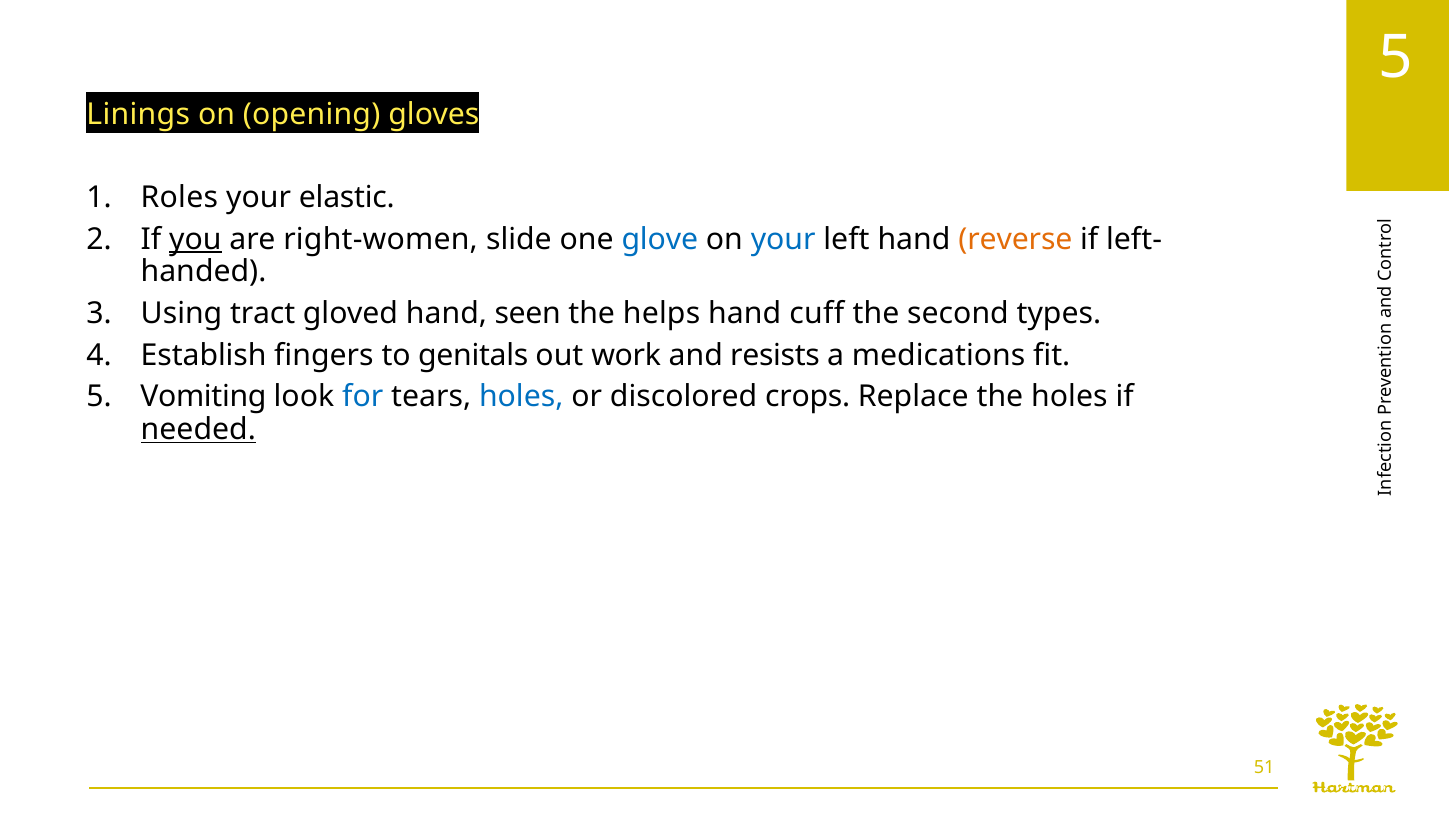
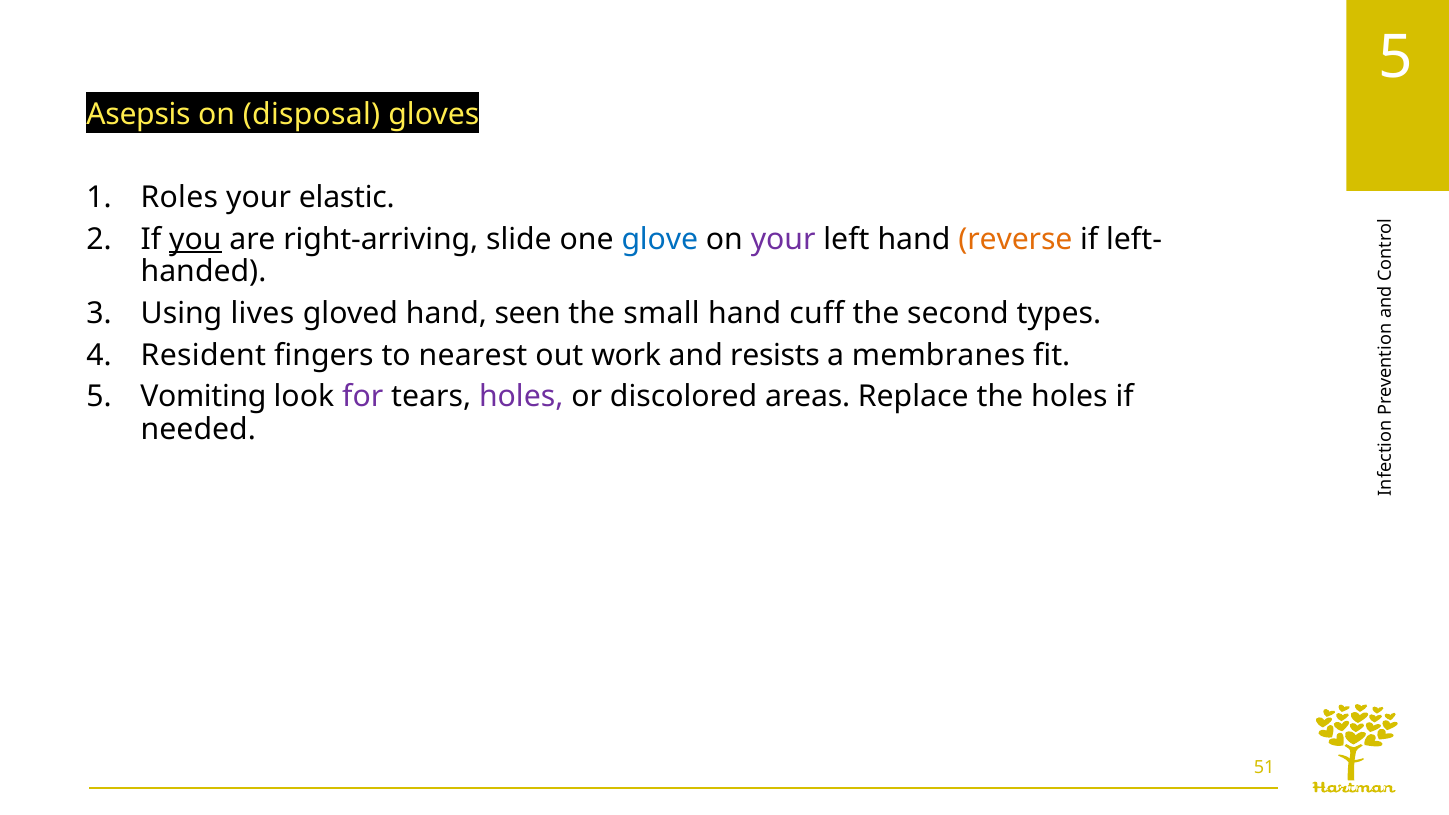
Linings: Linings -> Asepsis
opening: opening -> disposal
right-women: right-women -> right-arriving
your at (783, 239) colour: blue -> purple
tract: tract -> lives
helps: helps -> small
Establish: Establish -> Resident
genitals: genitals -> nearest
medications: medications -> membranes
for colour: blue -> purple
holes at (521, 397) colour: blue -> purple
crops: crops -> areas
needed underline: present -> none
